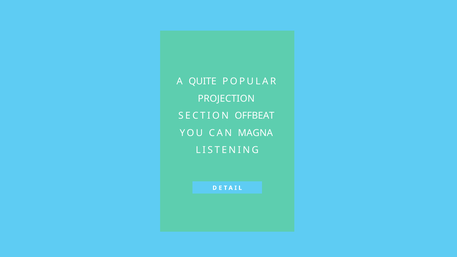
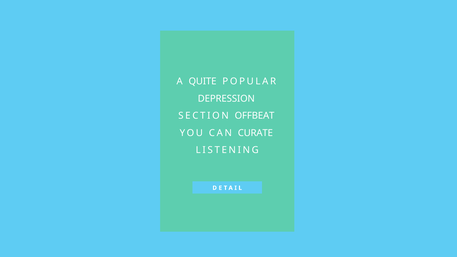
PROJECTION: PROJECTION -> DEPRESSION
MAGNA: MAGNA -> CURATE
